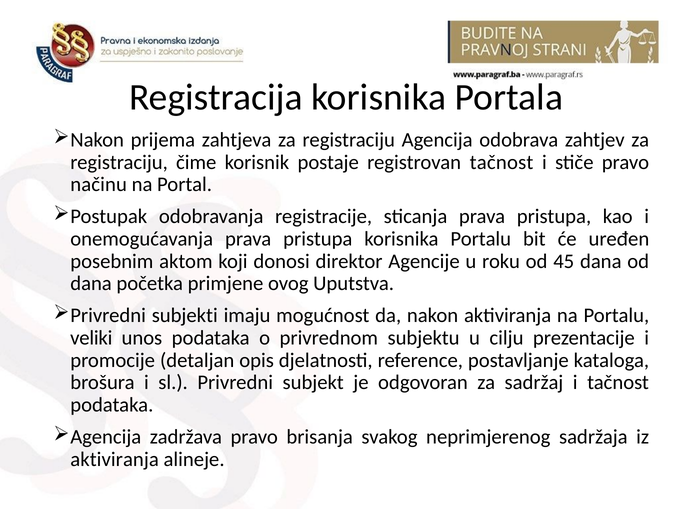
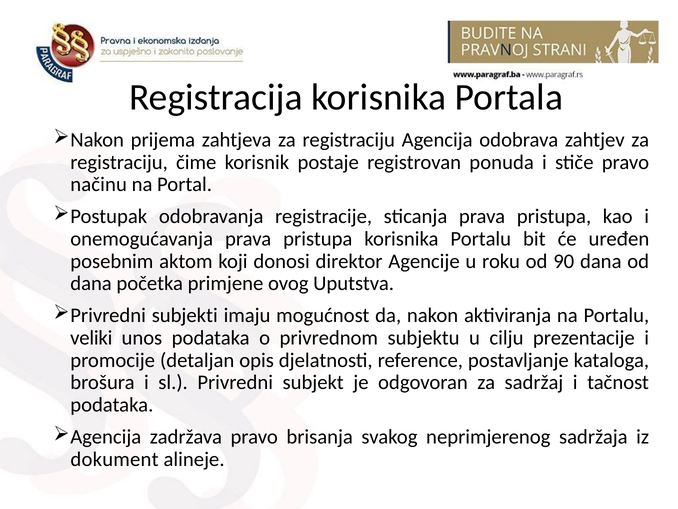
registrovan tačnost: tačnost -> ponuda
45: 45 -> 90
aktiviranja at (115, 459): aktiviranja -> dokument
